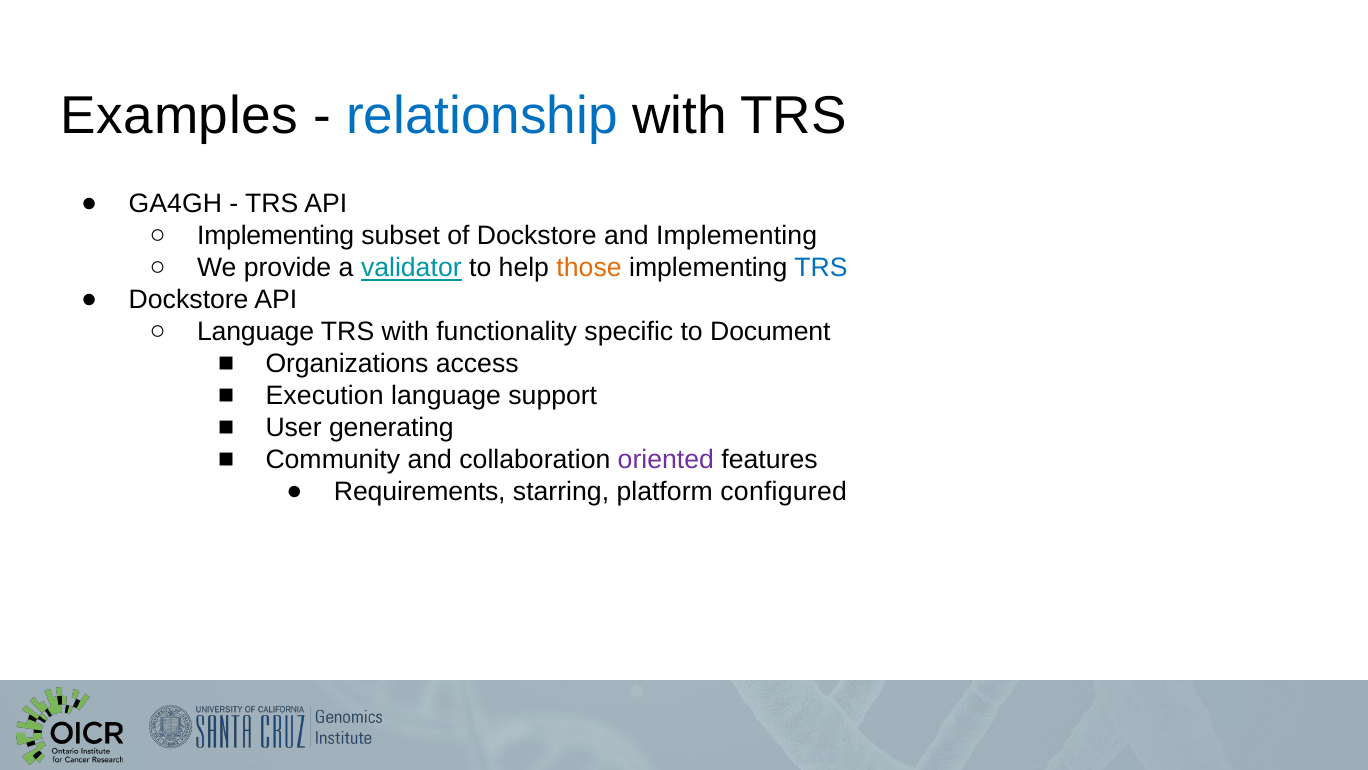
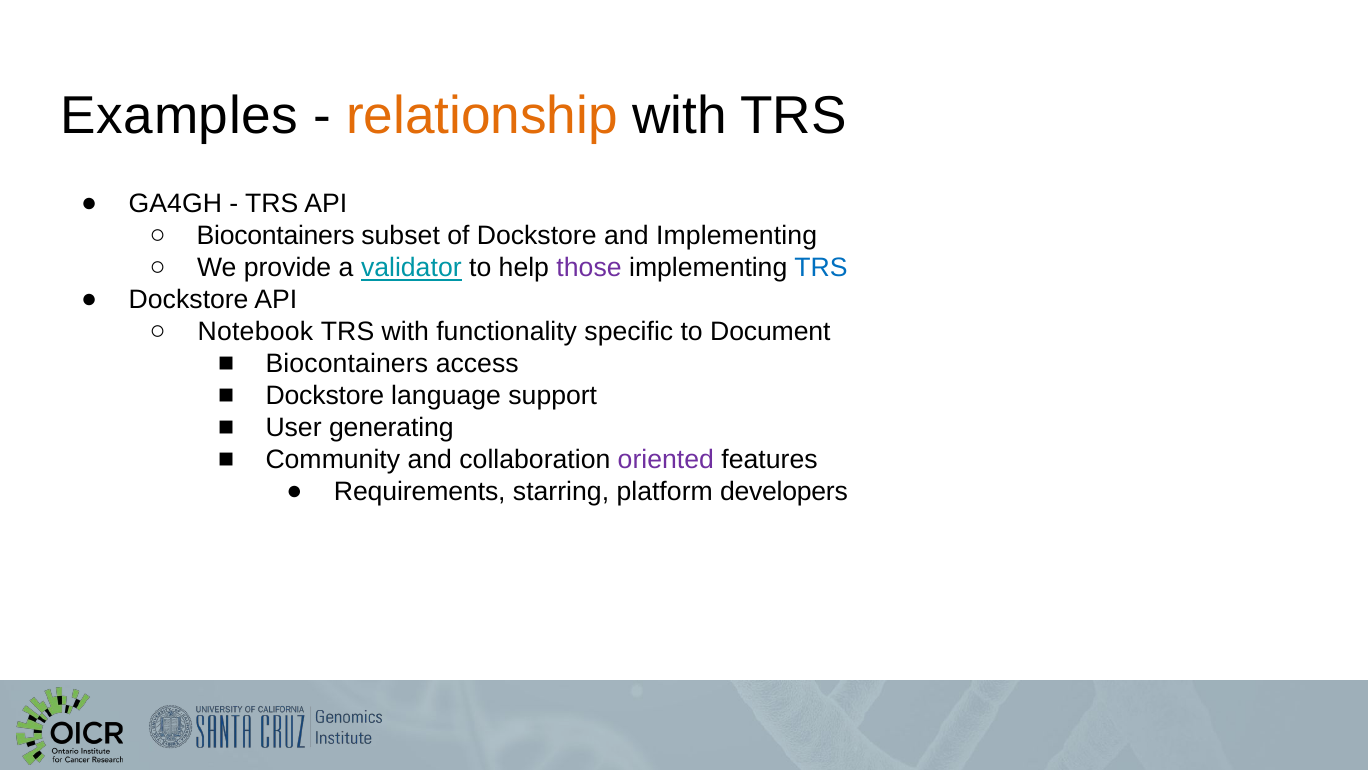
relationship colour: blue -> orange
Implementing at (276, 236): Implementing -> Biocontainers
those colour: orange -> purple
Language at (256, 332): Language -> Notebook
Organizations at (347, 364): Organizations -> Biocontainers
Execution at (325, 396): Execution -> Dockstore
configured: configured -> developers
